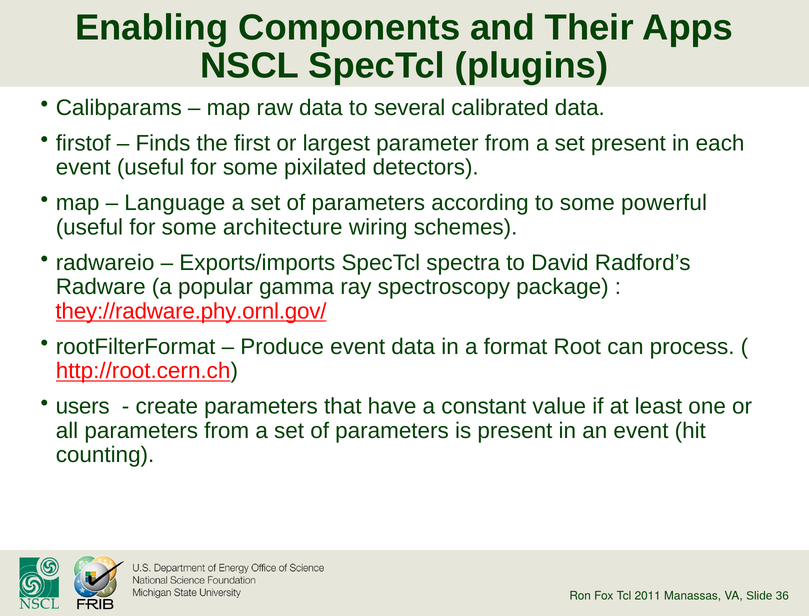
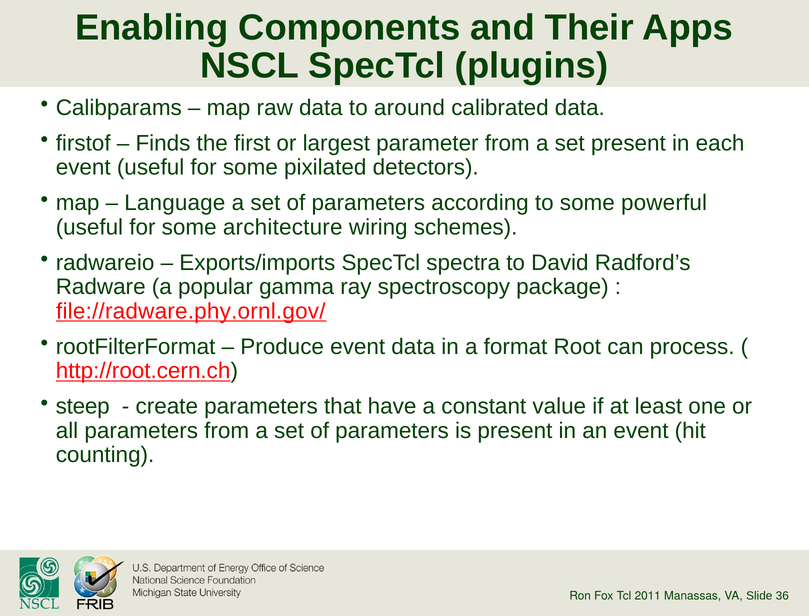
several: several -> around
they://radware.phy.ornl.gov/: they://radware.phy.ornl.gov/ -> file://radware.phy.ornl.gov/
users: users -> steep
